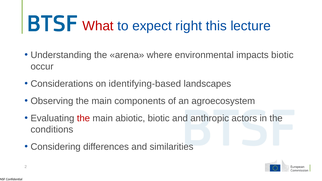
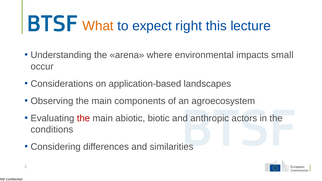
What colour: red -> orange
impacts biotic: biotic -> small
identifying-based: identifying-based -> application-based
